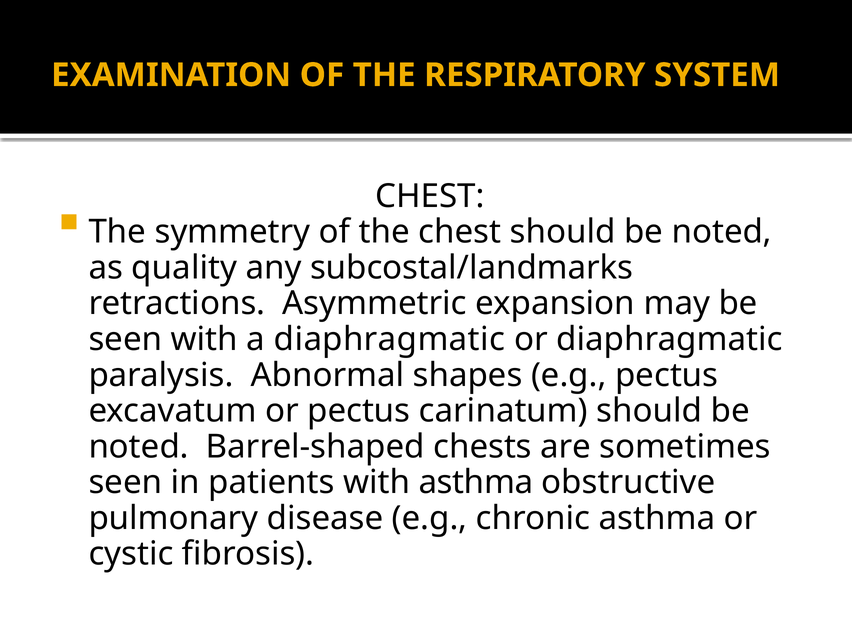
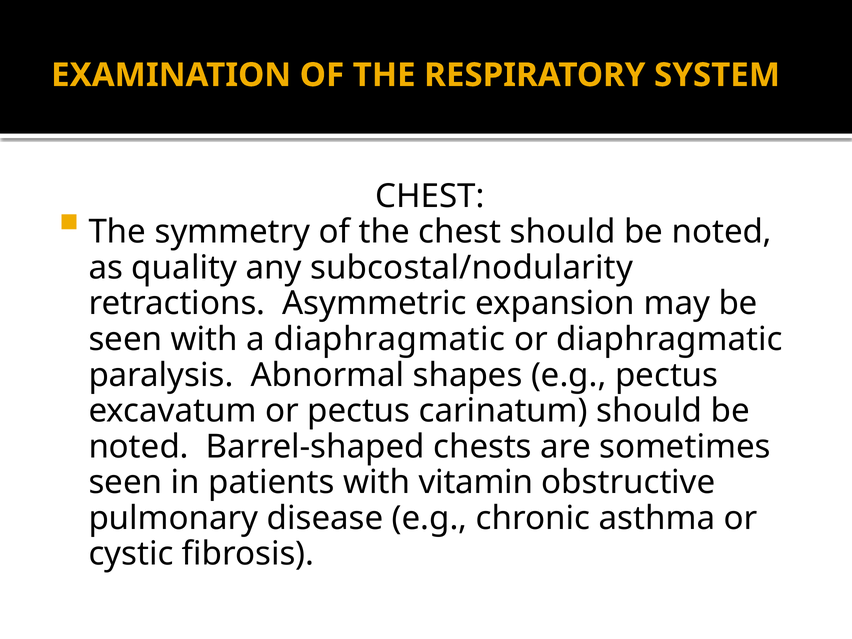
subcostal/landmarks: subcostal/landmarks -> subcostal/nodularity
with asthma: asthma -> vitamin
